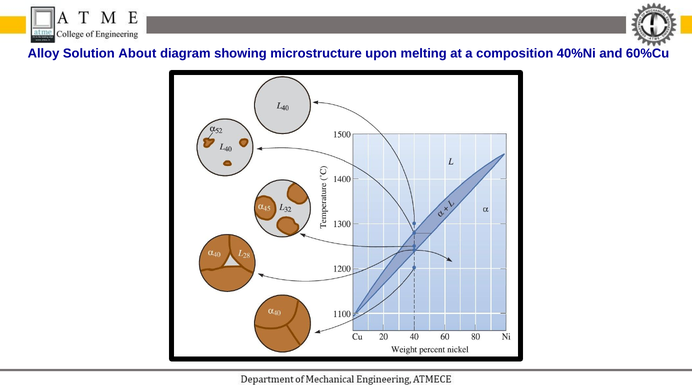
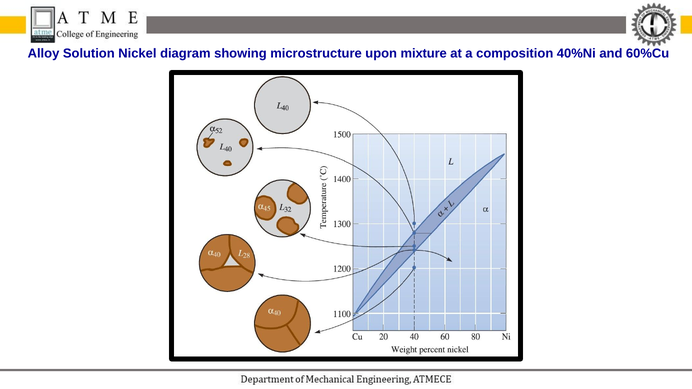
About: About -> Nickel
melting: melting -> mixture
